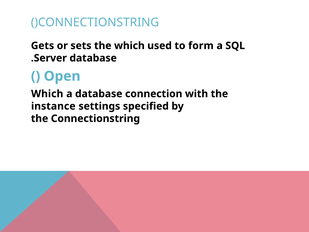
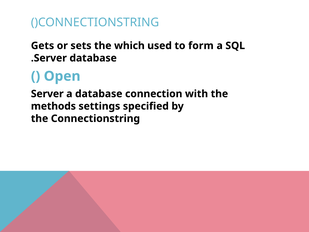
Which at (47, 94): Which -> Server
instance: instance -> methods
